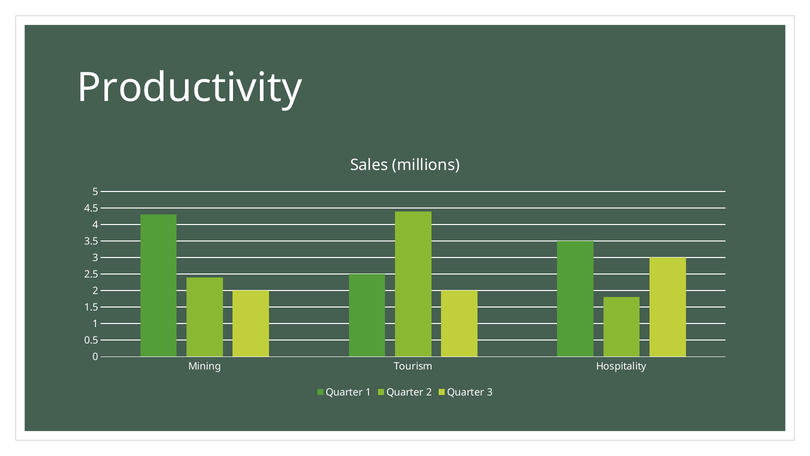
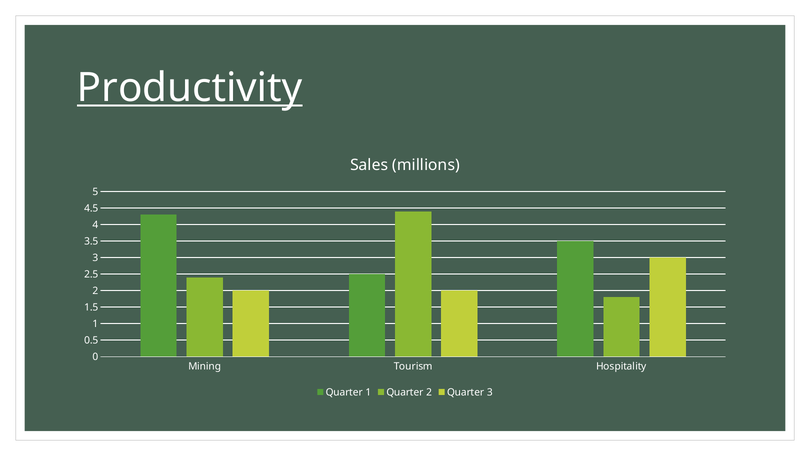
Productivity underline: none -> present
